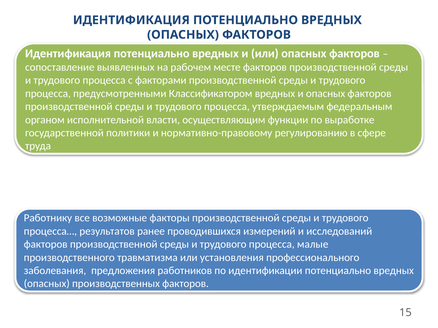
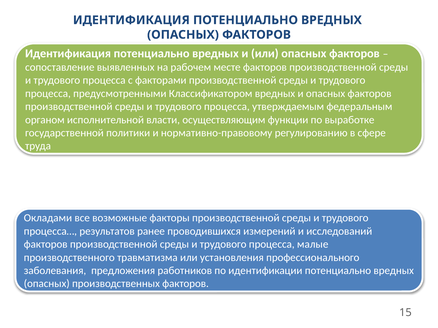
Работнику: Работнику -> Окладами
